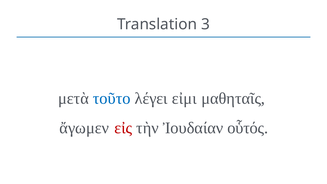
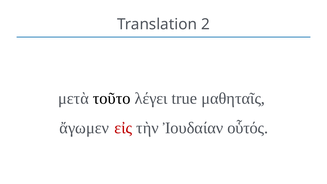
3: 3 -> 2
τοῦτο colour: blue -> black
εἰμι: εἰμι -> true
